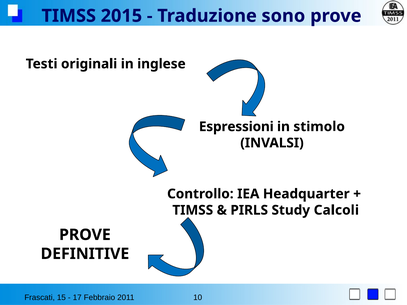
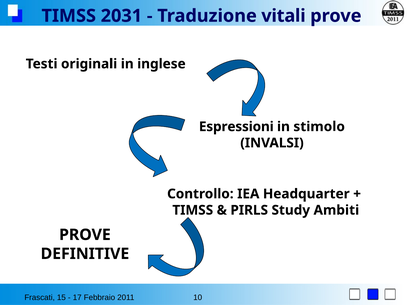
2015: 2015 -> 2031
sono: sono -> vitali
Calcoli: Calcoli -> Ambiti
